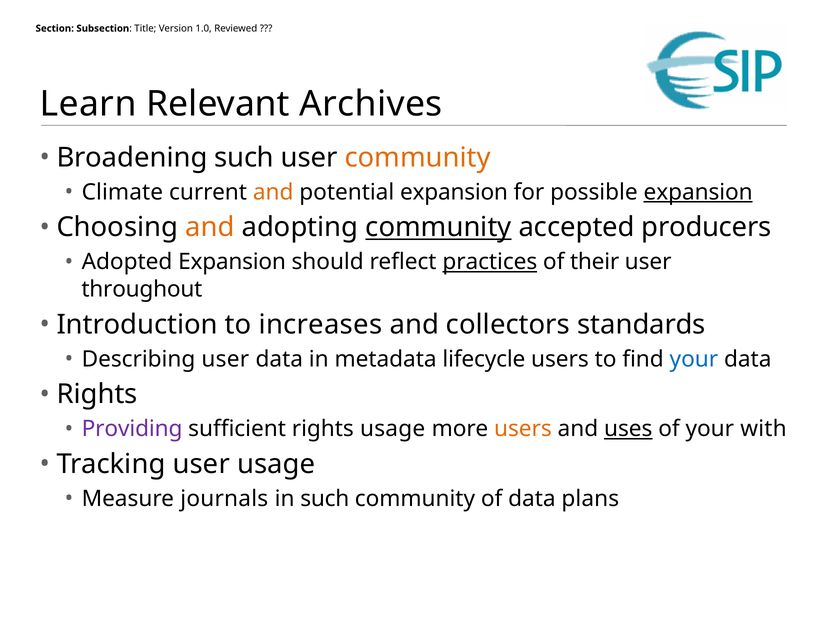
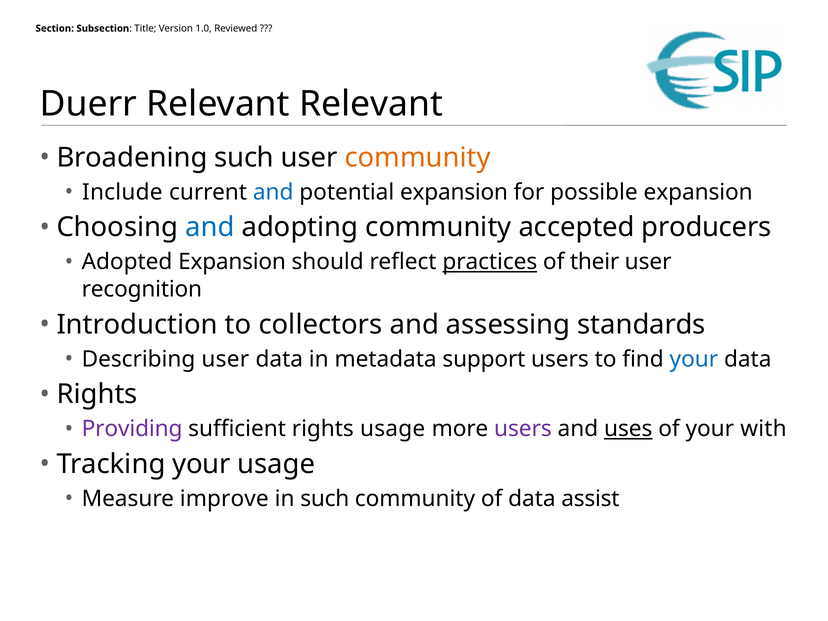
Learn: Learn -> Duerr
Relevant Archives: Archives -> Relevant
Climate: Climate -> Include
and at (273, 192) colour: orange -> blue
expansion at (698, 192) underline: present -> none
and at (210, 227) colour: orange -> blue
community at (438, 227) underline: present -> none
throughout: throughout -> recognition
increases: increases -> collectors
collectors: collectors -> assessing
lifecycle: lifecycle -> support
users at (523, 429) colour: orange -> purple
Tracking user: user -> your
journals: journals -> improve
plans: plans -> assist
